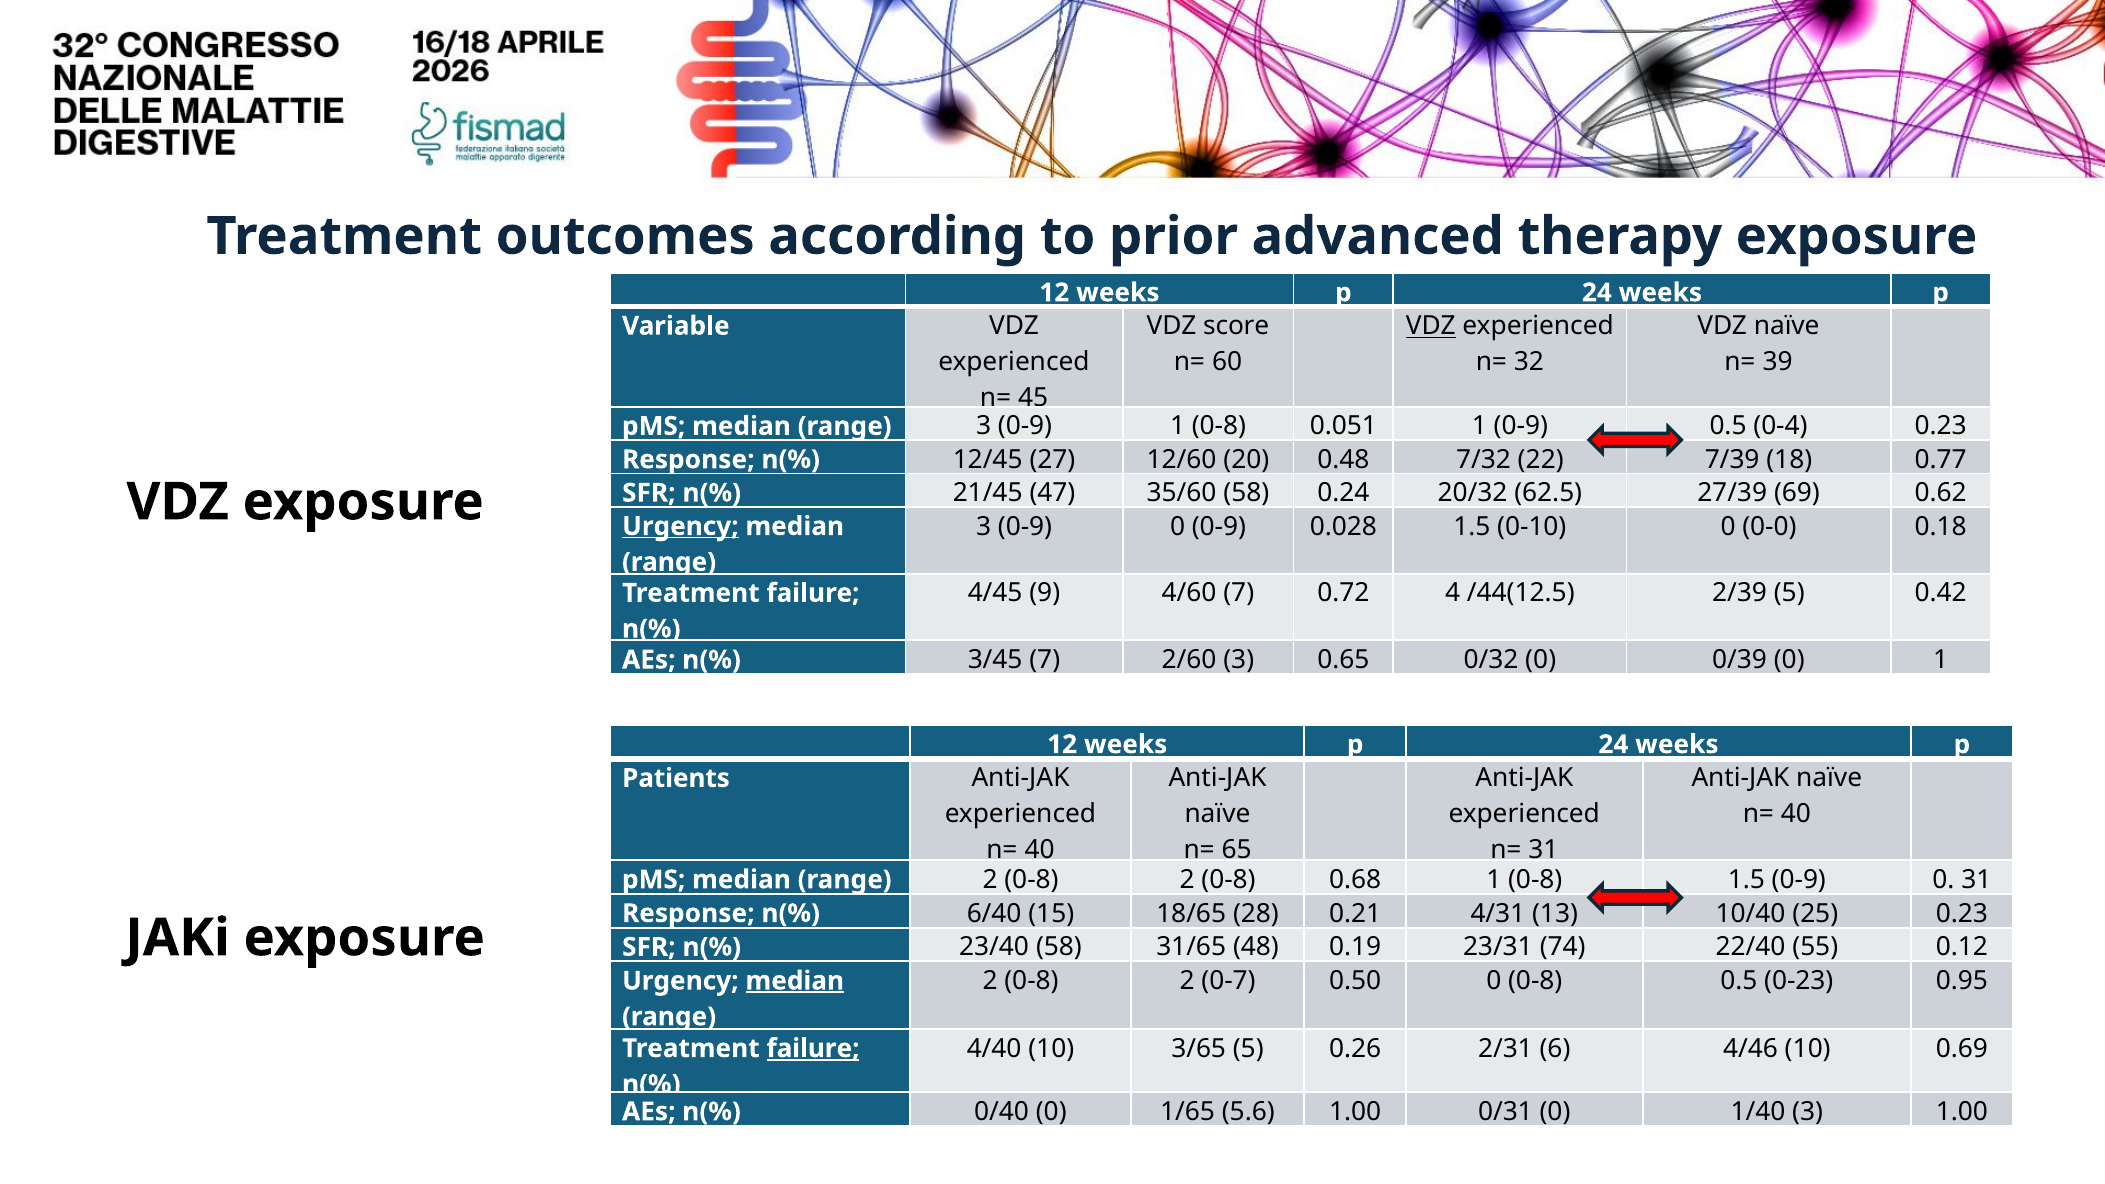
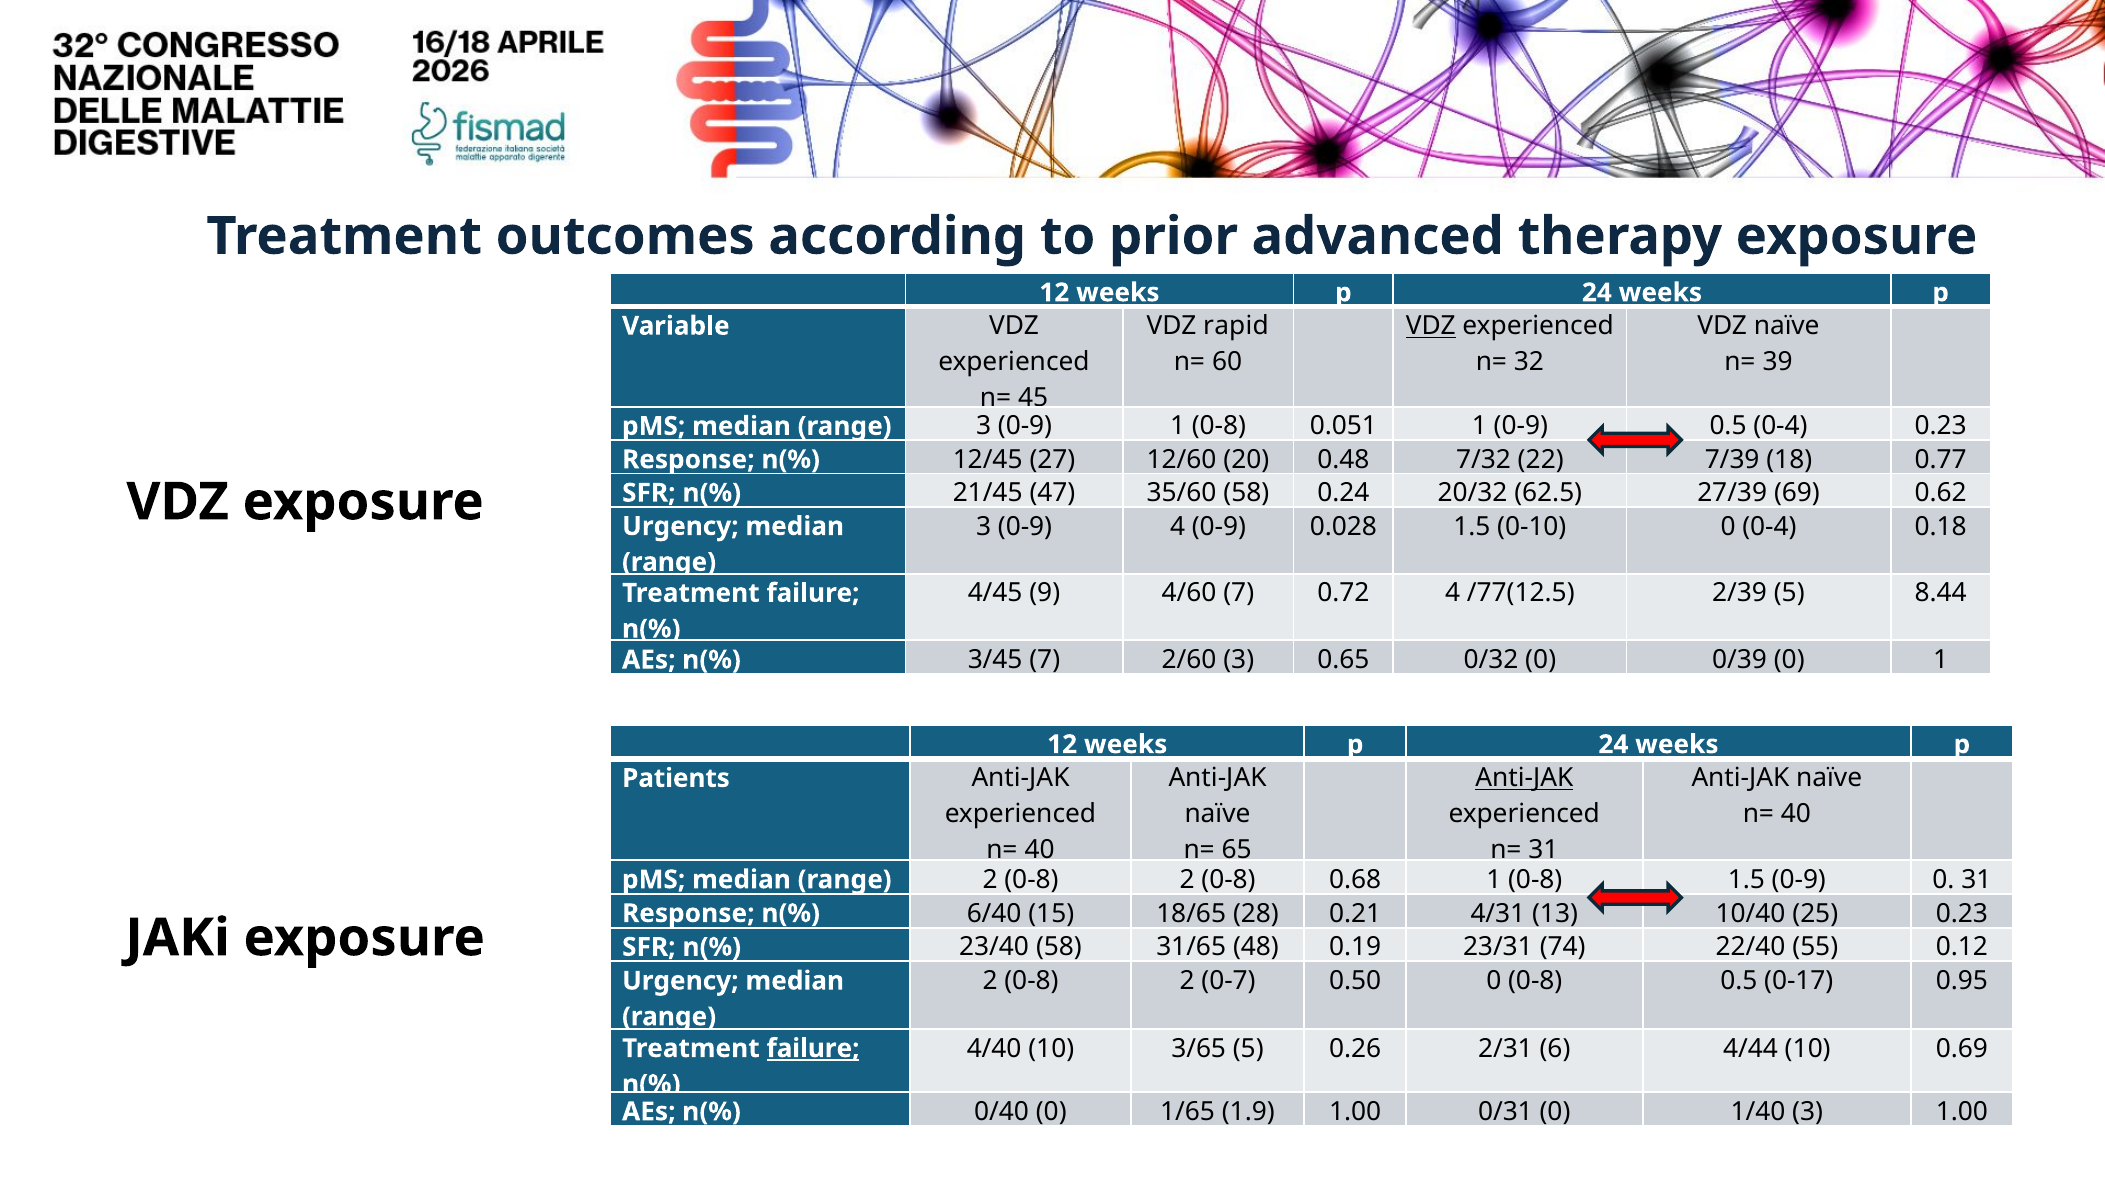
score: score -> rapid
3 0-9 0: 0 -> 4
0 0-0: 0-0 -> 0-4
Urgency at (680, 526) underline: present -> none
/44(12.5: /44(12.5 -> /77(12.5
0.42: 0.42 -> 8.44
Anti-JAK at (1524, 778) underline: none -> present
0-23: 0-23 -> 0-17
median at (795, 981) underline: present -> none
4/46: 4/46 -> 4/44
5.6: 5.6 -> 1.9
